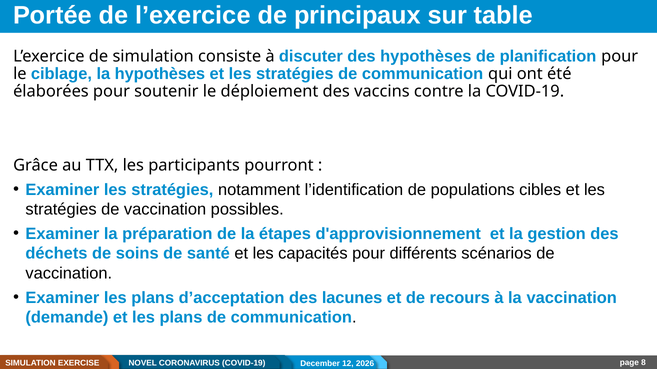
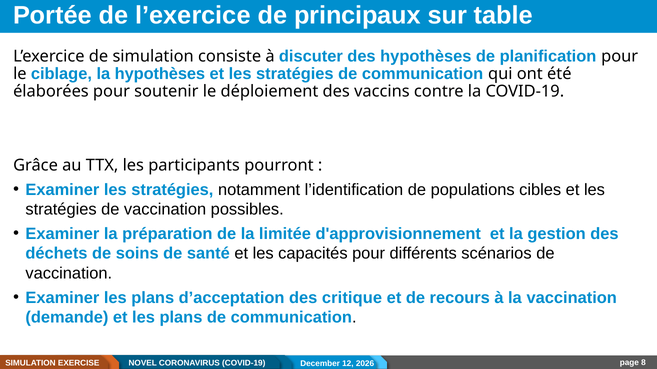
étapes: étapes -> limitée
lacunes: lacunes -> critique
